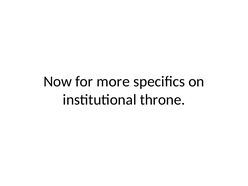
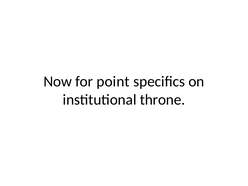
more: more -> point
